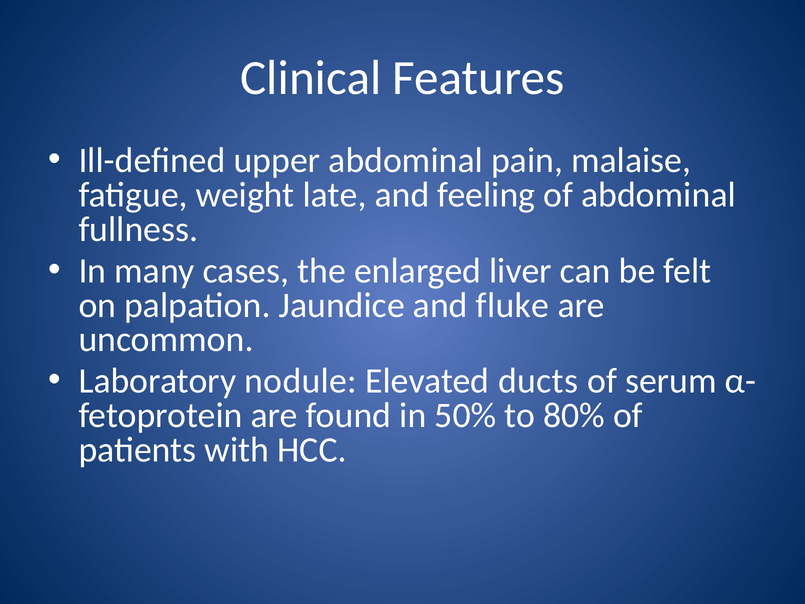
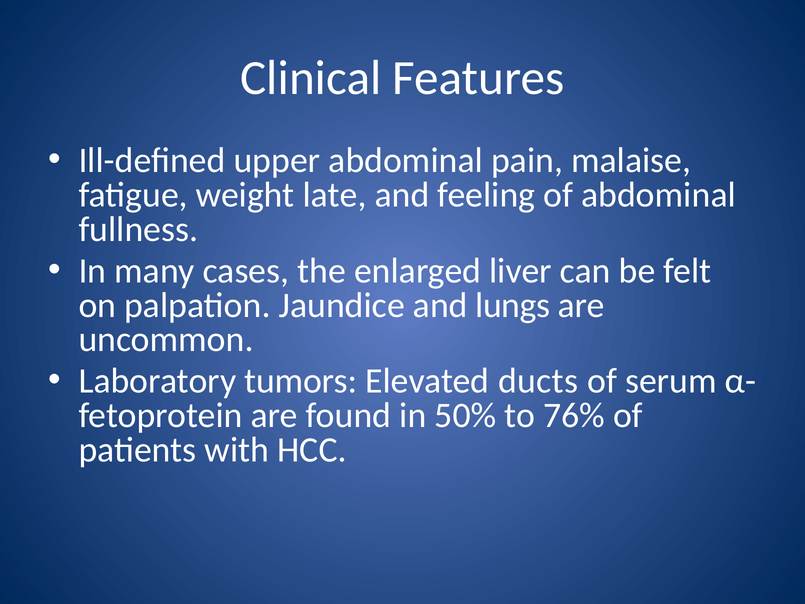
fluke: fluke -> lungs
nodule: nodule -> tumors
80%: 80% -> 76%
